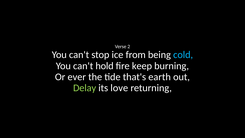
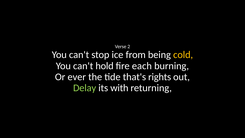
cold colour: light blue -> yellow
keep: keep -> each
earth: earth -> rights
love: love -> with
